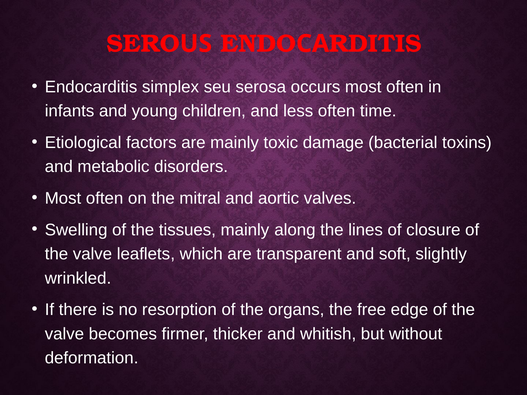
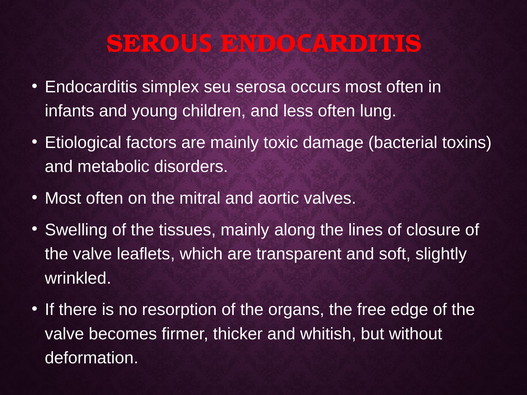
time: time -> lung
